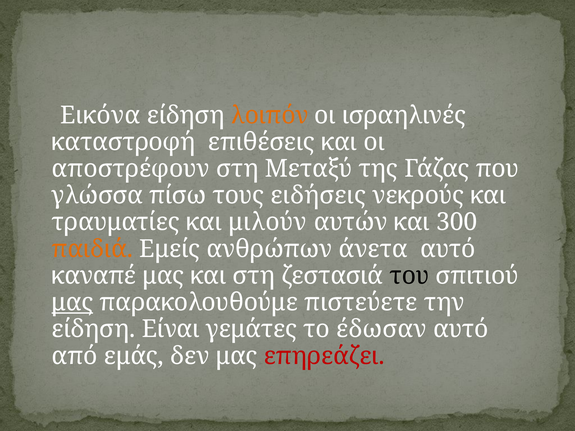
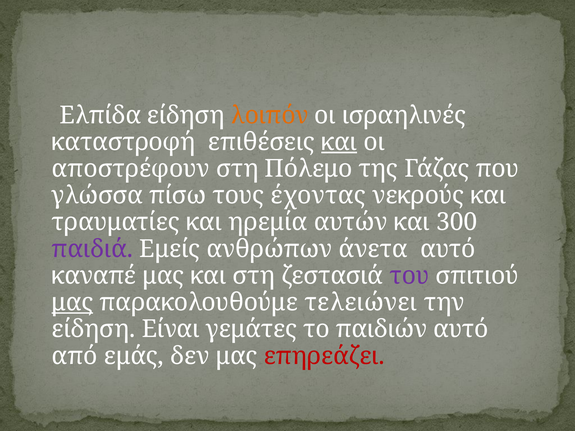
Εικόνα: Εικόνα -> Ελπίδα
και at (339, 142) underline: none -> present
Μεταξύ: Μεταξύ -> Πόλεμο
ειδήσεις: ειδήσεις -> έχοντας
μιλούν: μιλούν -> ηρεμία
παιδιά colour: orange -> purple
του colour: black -> purple
πιστεύετε: πιστεύετε -> τελειώνει
έδωσαν: έδωσαν -> παιδιών
